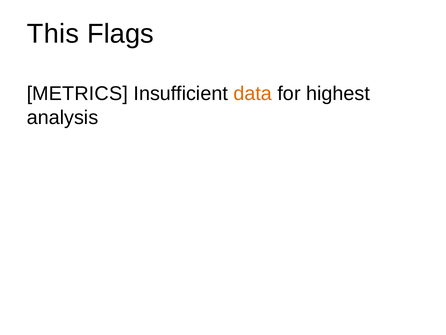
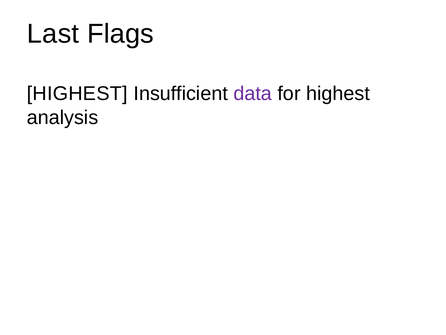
This: This -> Last
METRICS at (77, 94): METRICS -> HIGHEST
data colour: orange -> purple
